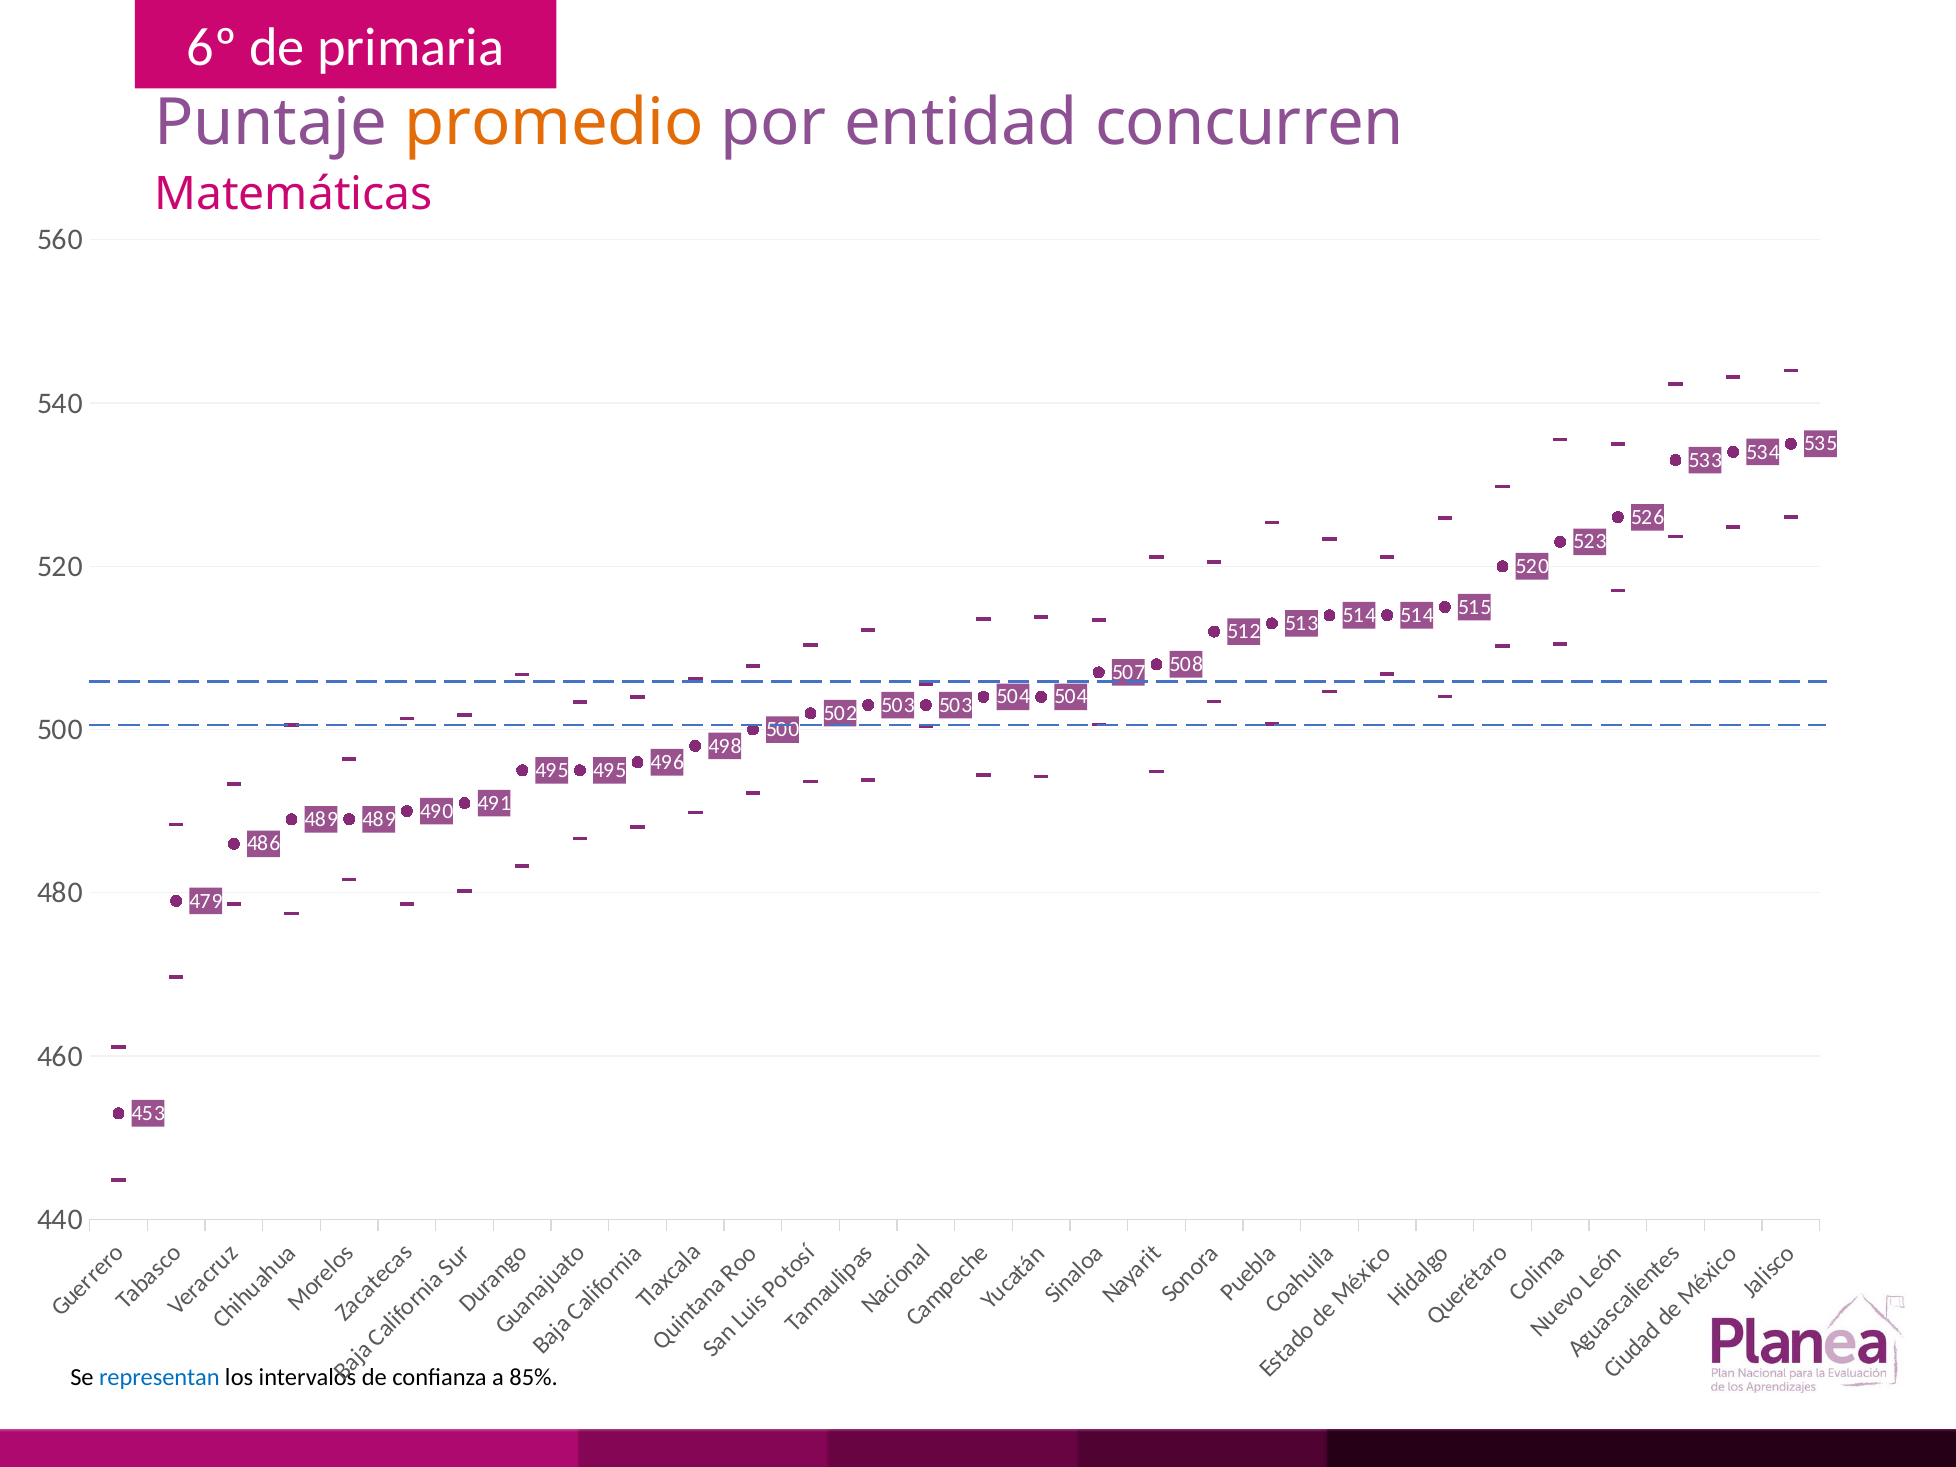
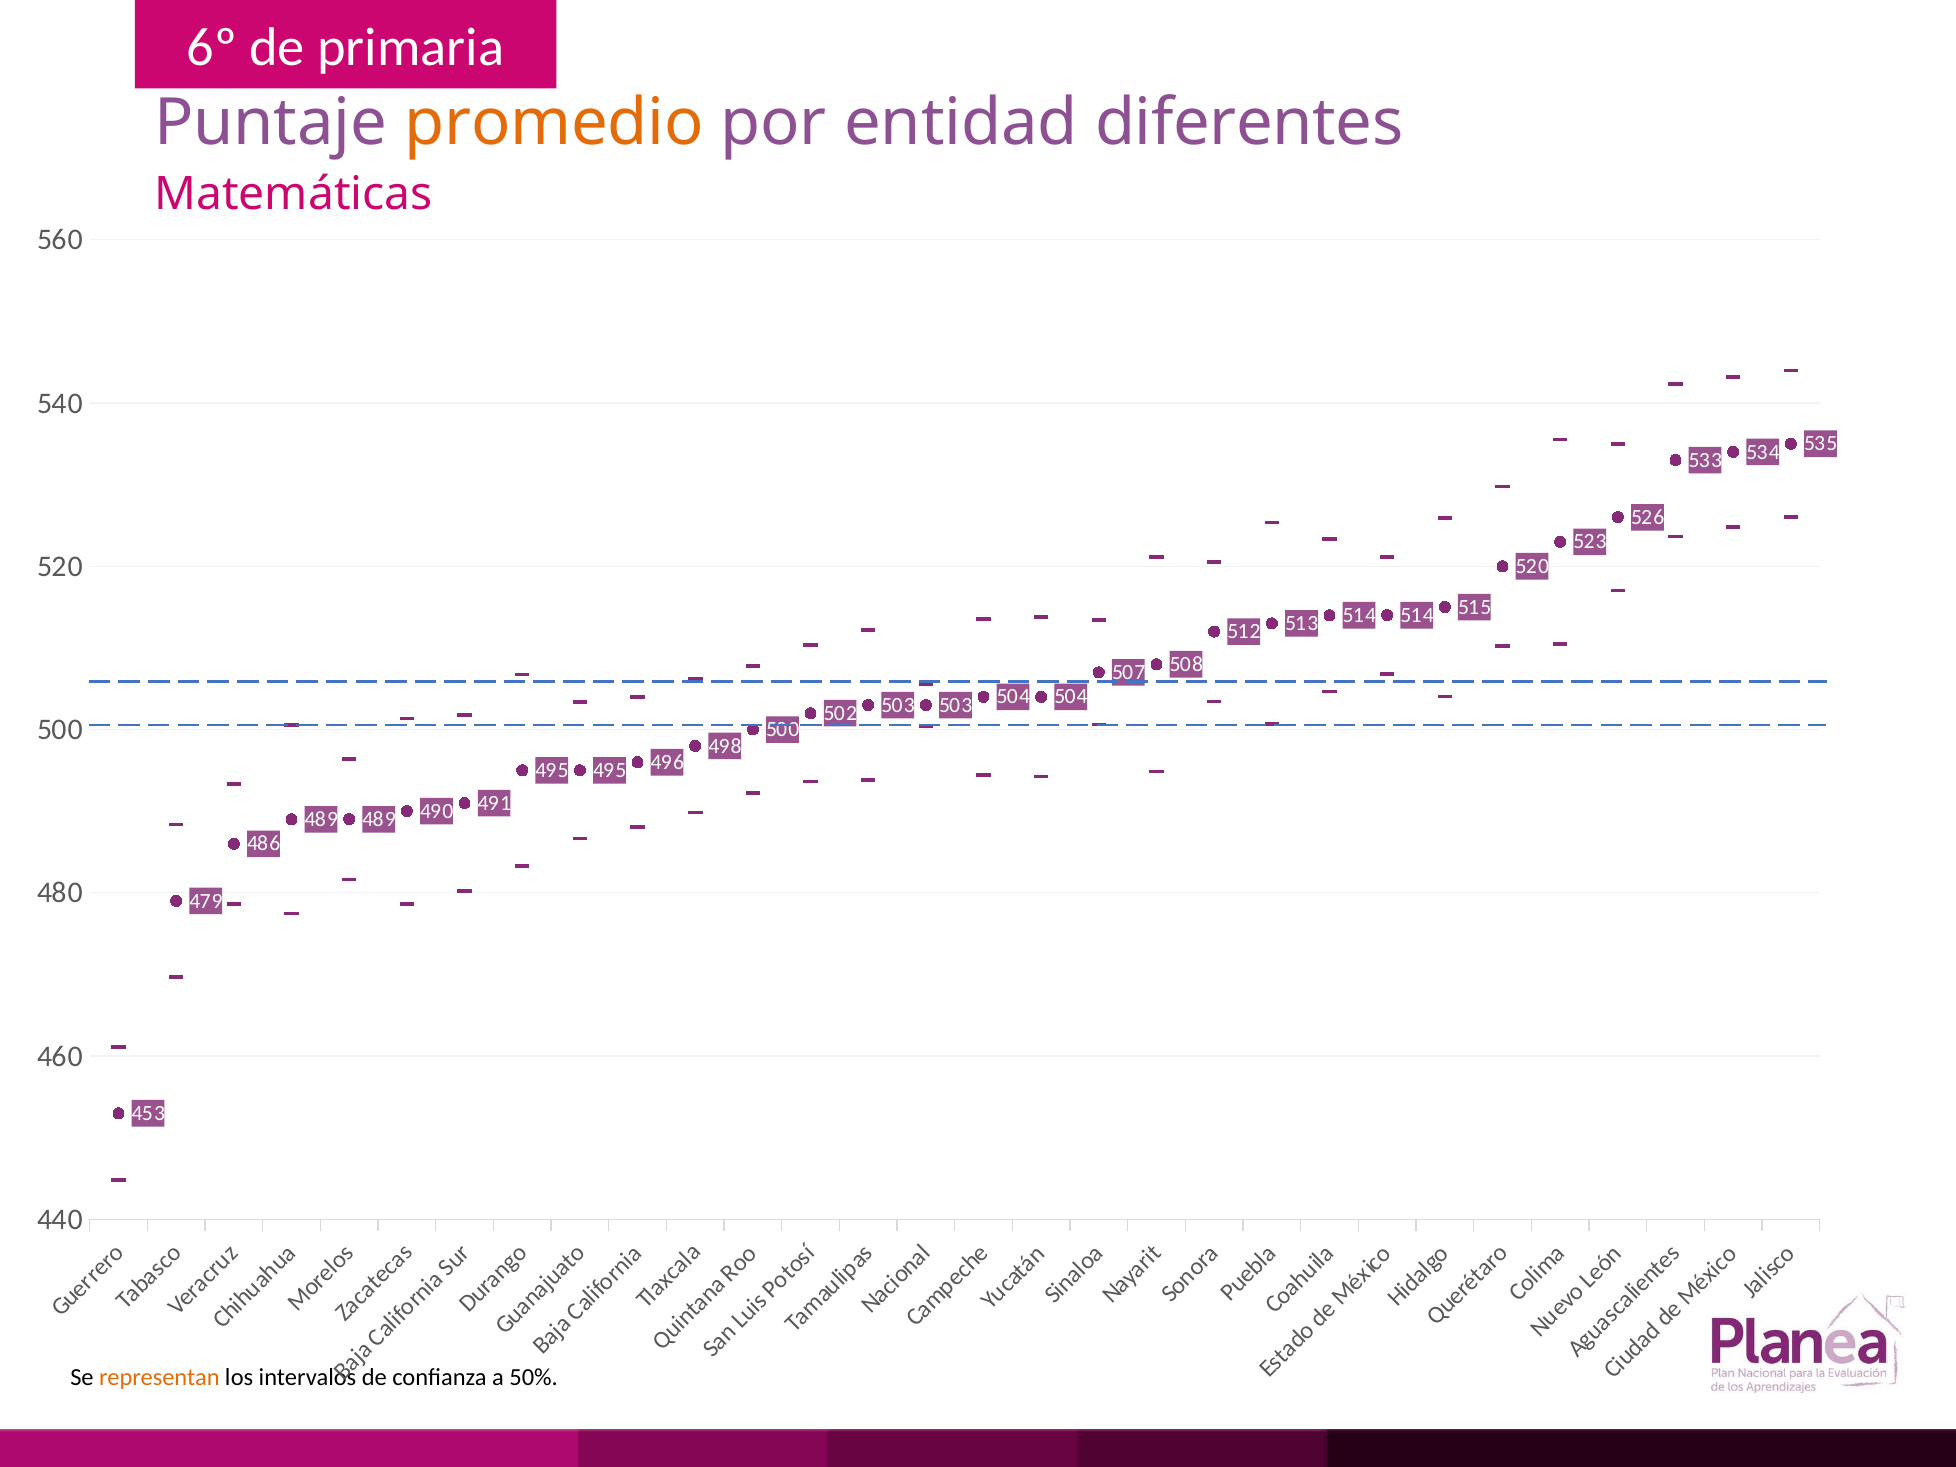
concurren: concurren -> diferentes
representan colour: blue -> orange
85%: 85% -> 50%
